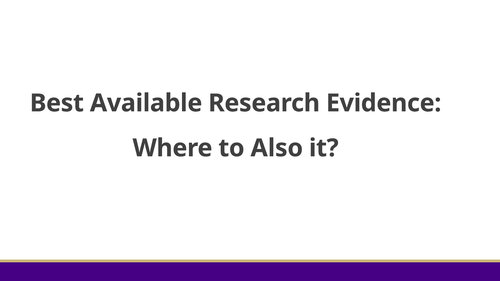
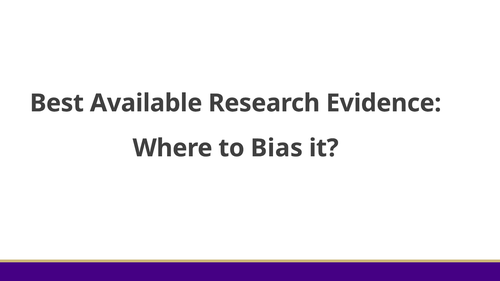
Also: Also -> Bias
